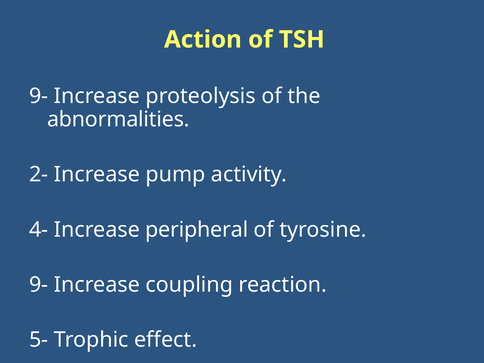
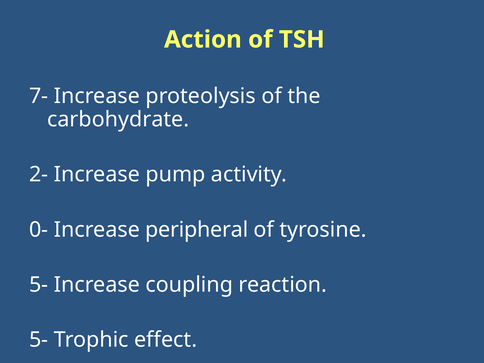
9- at (39, 96): 9- -> 7-
abnormalities: abnormalities -> carbohydrate
4-: 4- -> 0-
9- at (39, 285): 9- -> 5-
